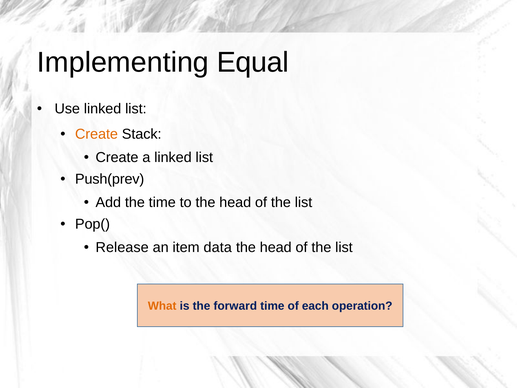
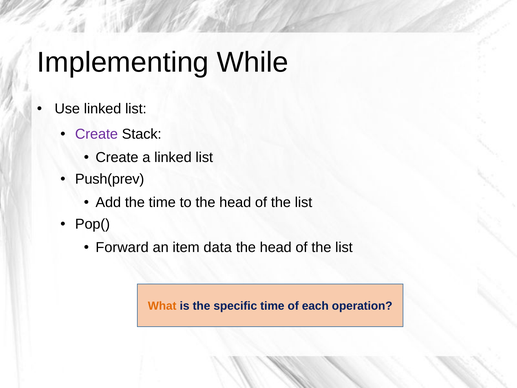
Equal: Equal -> While
Create at (97, 134) colour: orange -> purple
Release: Release -> Forward
forward: forward -> specific
